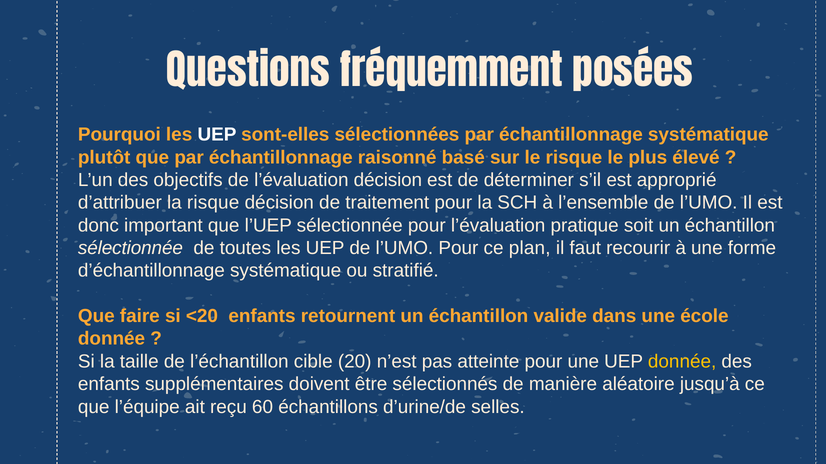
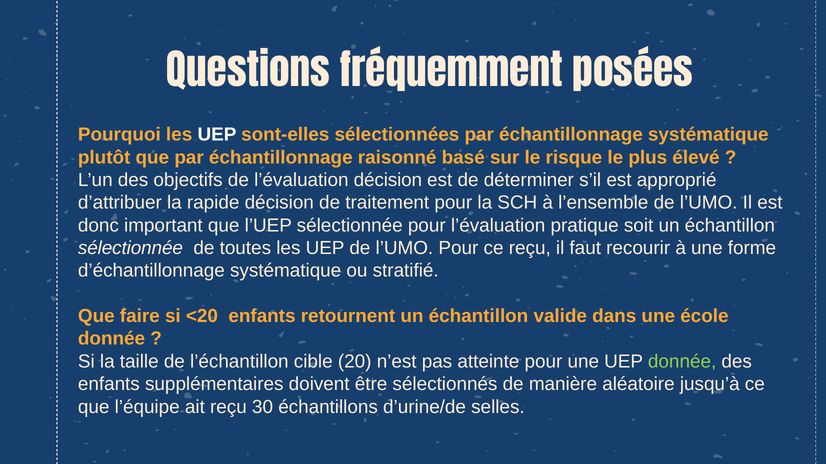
la risque: risque -> rapide
ce plan: plan -> reçu
donnée at (682, 362) colour: yellow -> light green
60: 60 -> 30
